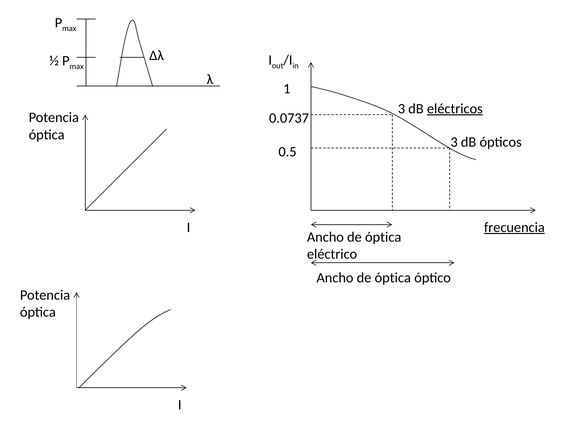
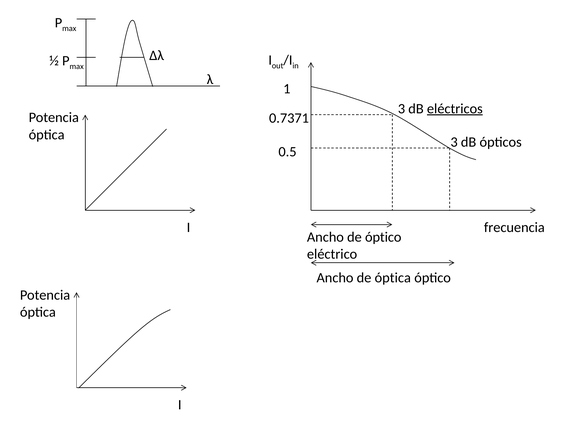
0.0737: 0.0737 -> 0.7371
frecuencia underline: present -> none
óptica at (383, 237): óptica -> óptico
